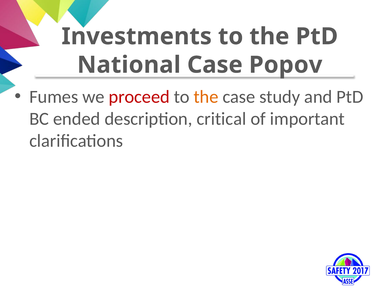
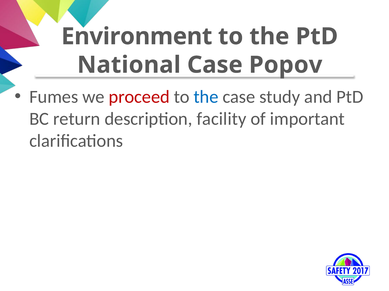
Investments: Investments -> Environment
the at (206, 97) colour: orange -> blue
ended: ended -> return
critical: critical -> facility
